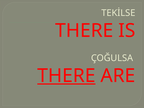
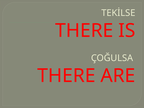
THERE at (66, 76) underline: present -> none
